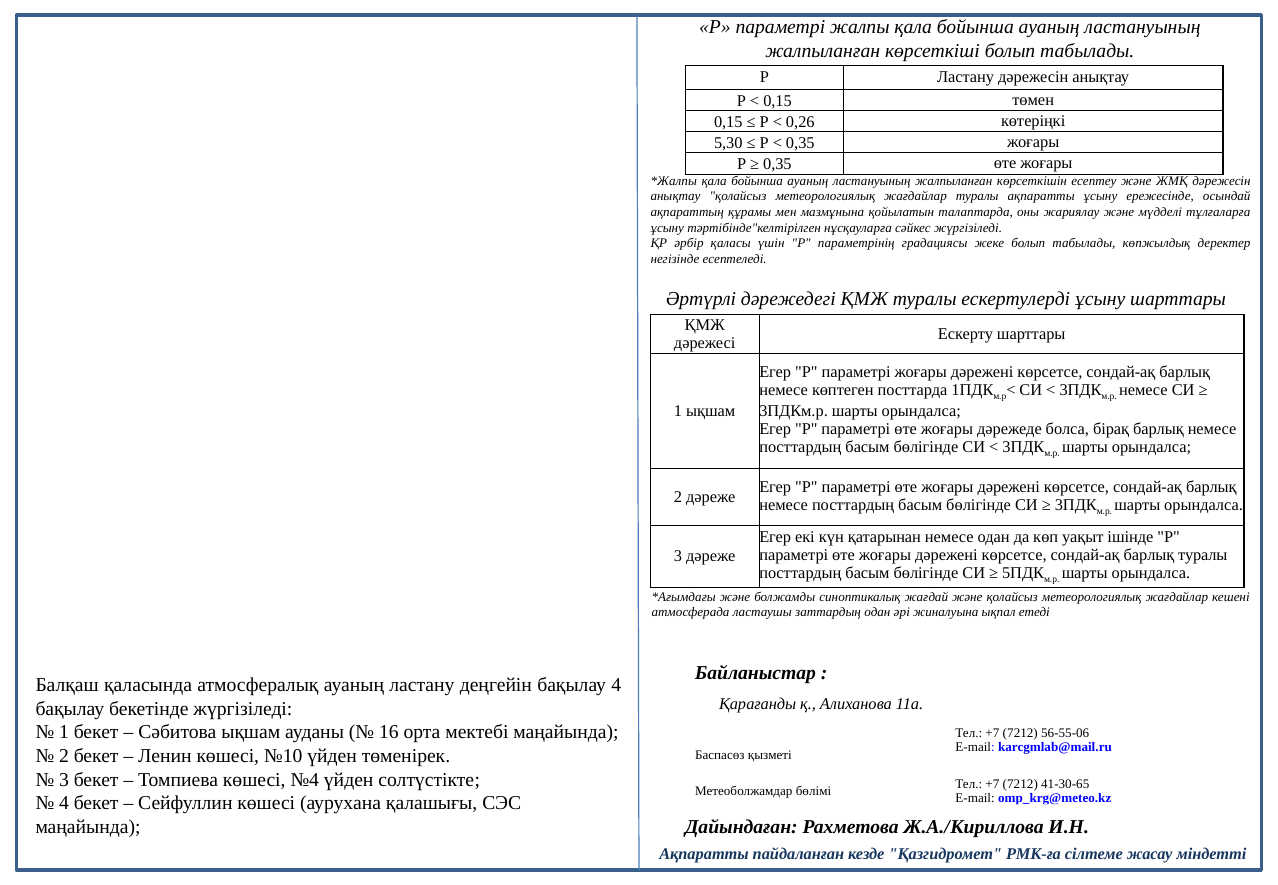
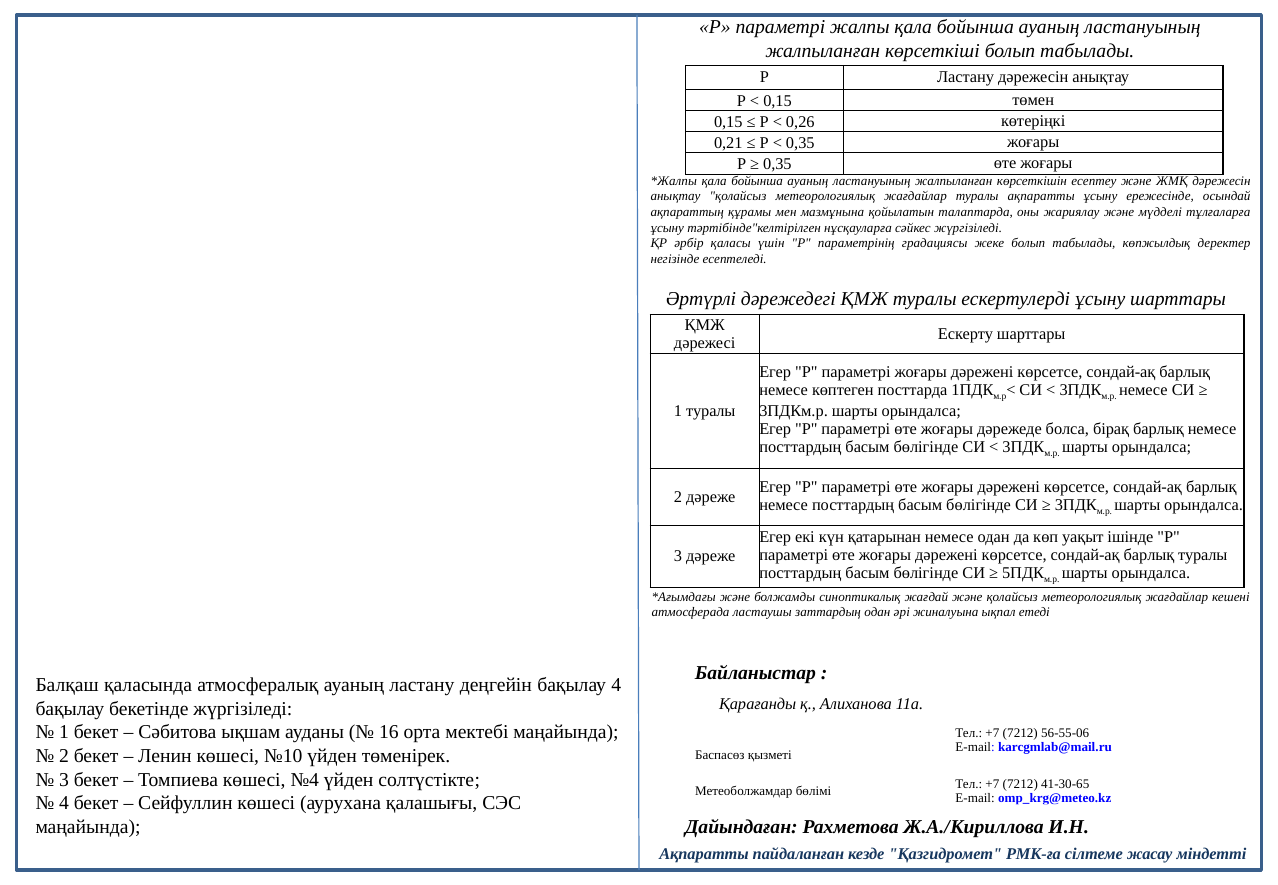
5,30: 5,30 -> 0,21
1 ықшам: ықшам -> туралы
